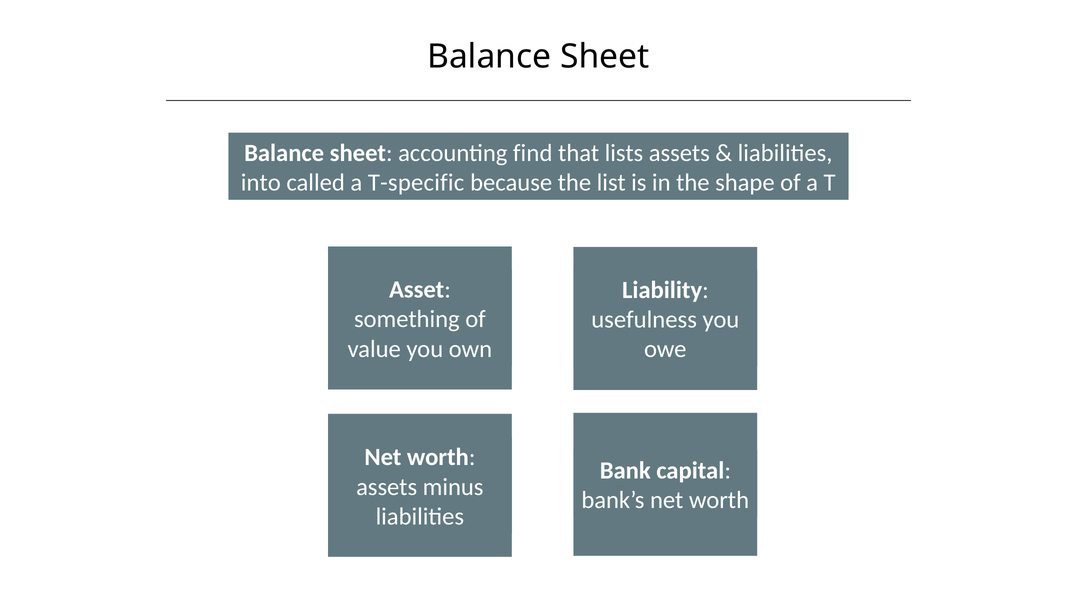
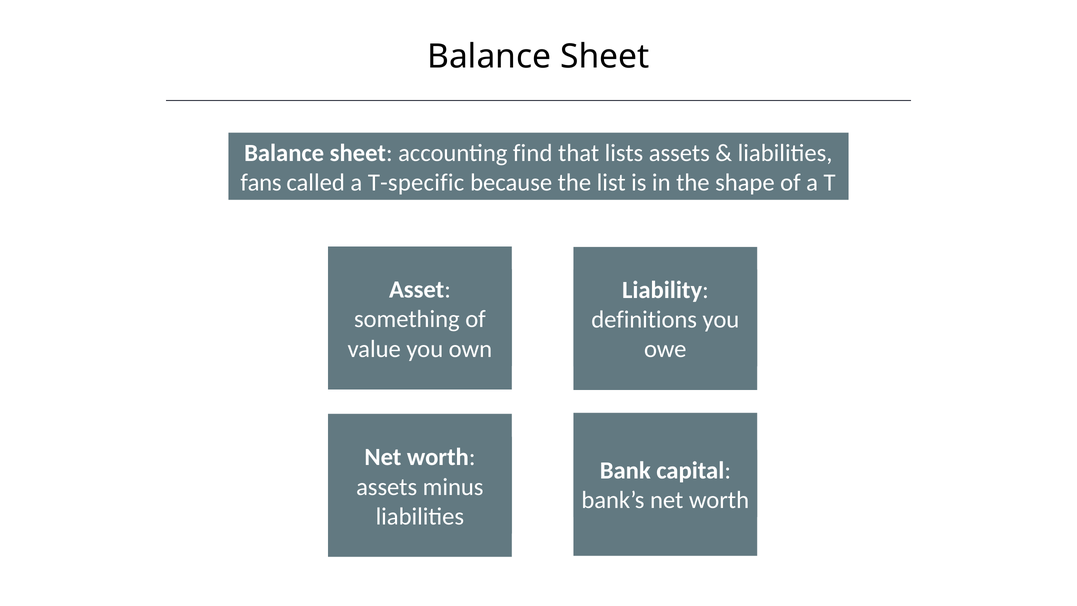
into: into -> fans
usefulness: usefulness -> definitions
